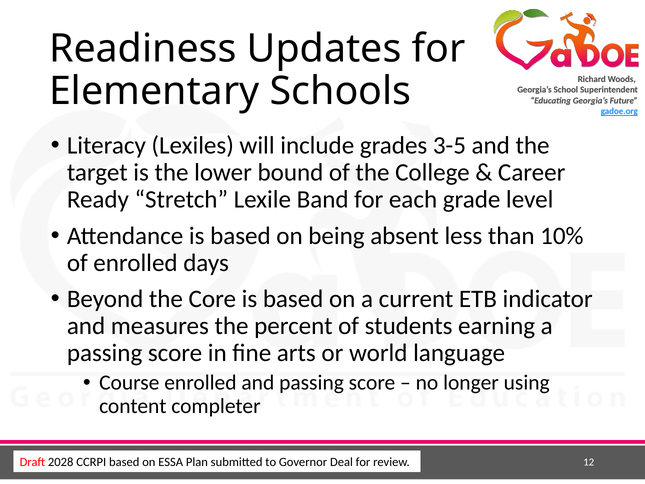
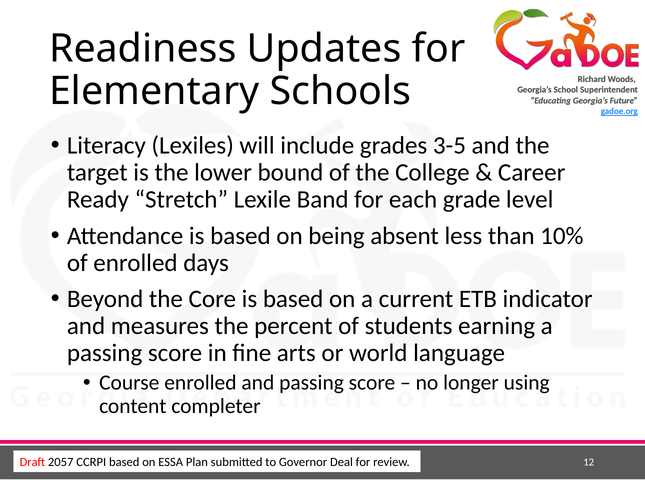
2028: 2028 -> 2057
